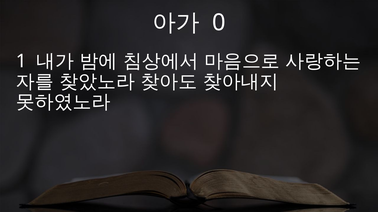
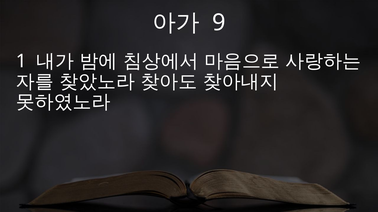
0: 0 -> 9
